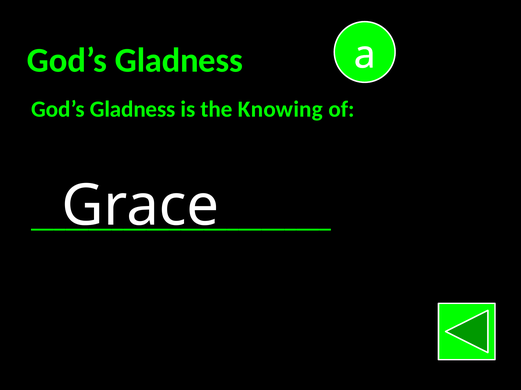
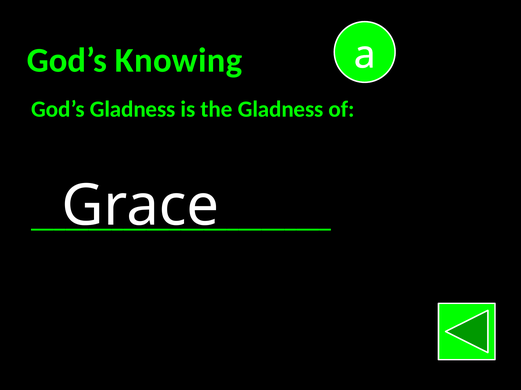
Gladness at (179, 61): Gladness -> Knowing
the Knowing: Knowing -> Gladness
